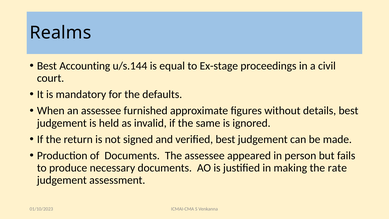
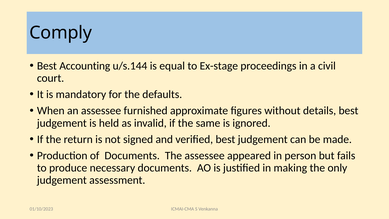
Realms: Realms -> Comply
rate: rate -> only
